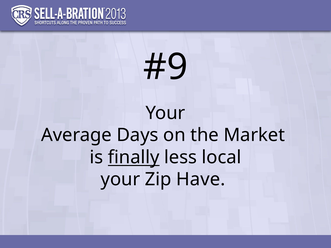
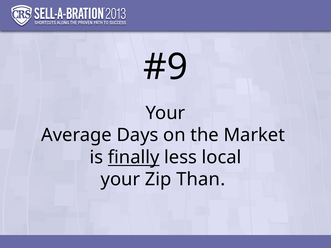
Have: Have -> Than
